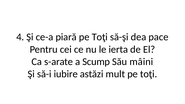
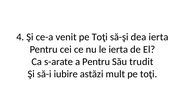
piară: piară -> venit
dea pace: pace -> ierta
a Scump: Scump -> Pentru
mâini: mâini -> trudit
